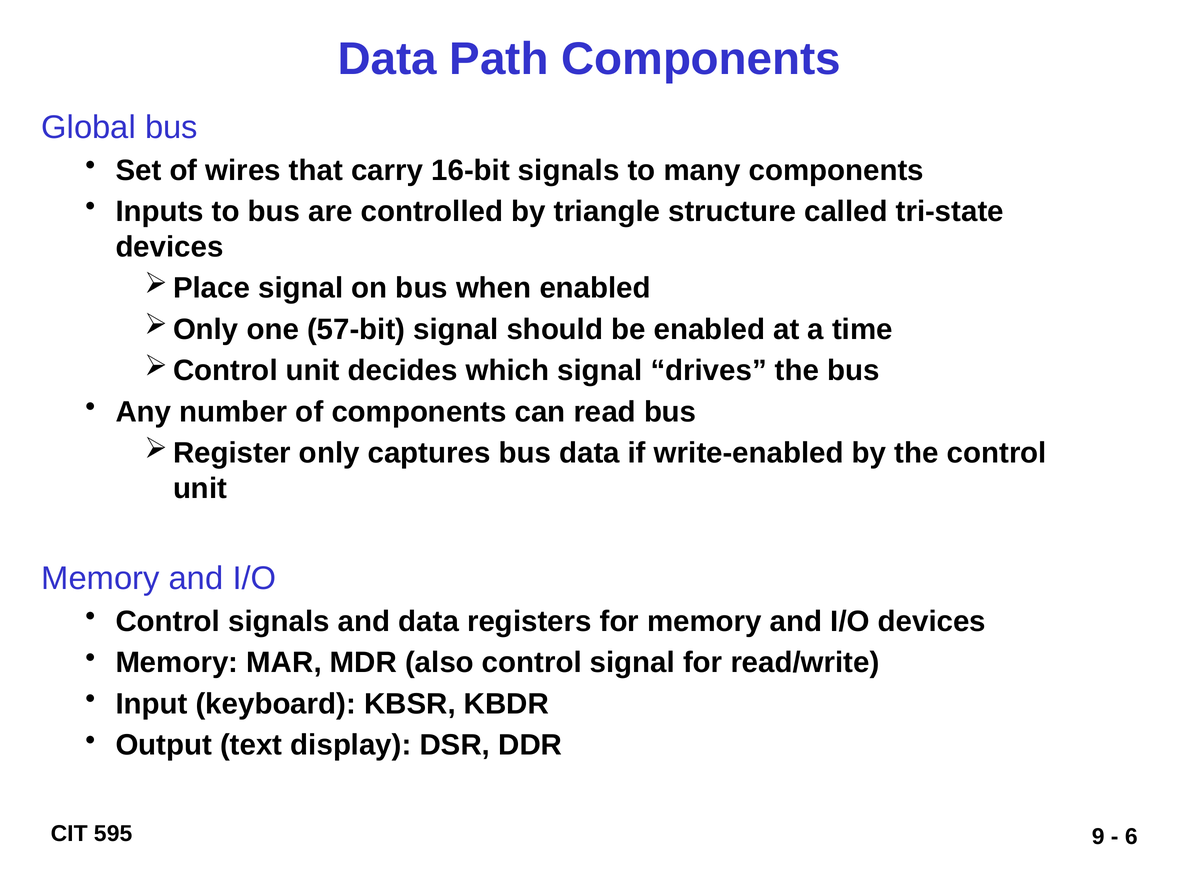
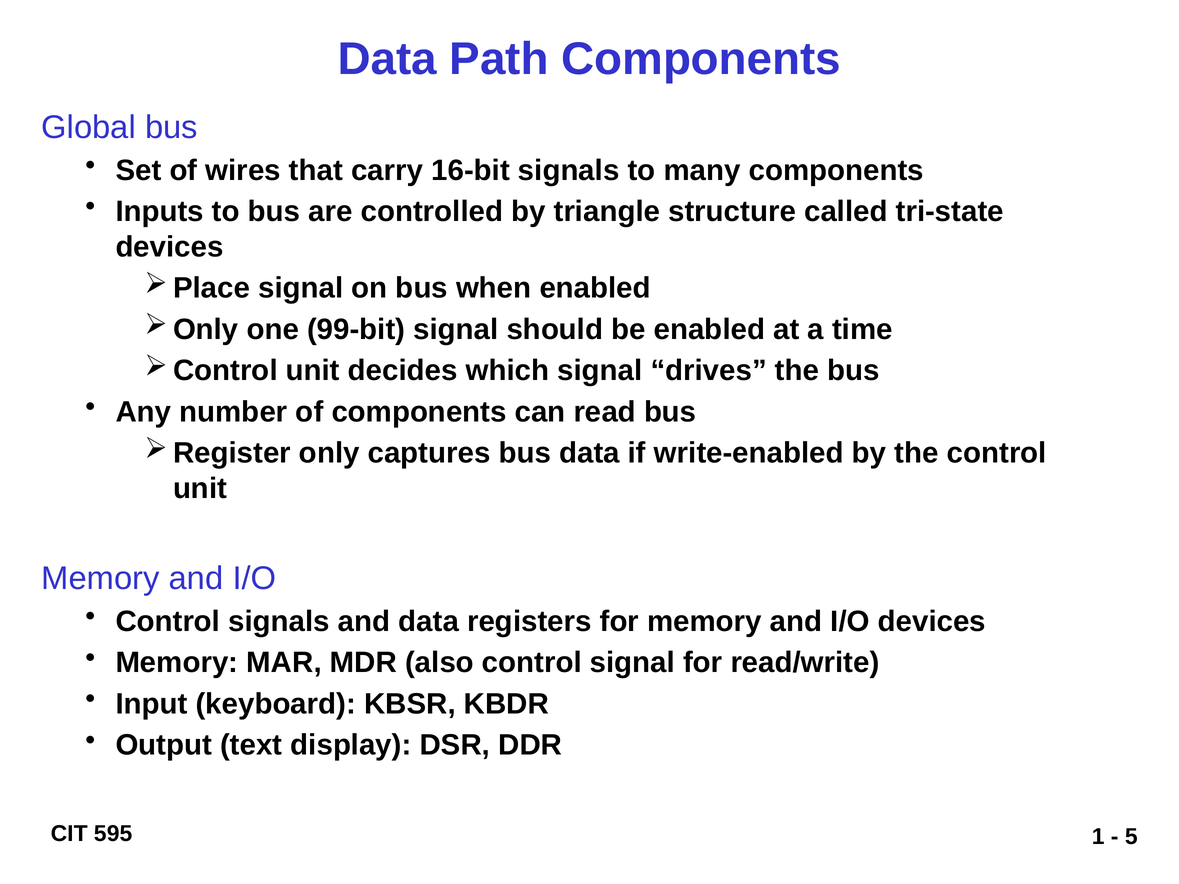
57-bit: 57-bit -> 99-bit
9: 9 -> 1
6: 6 -> 5
